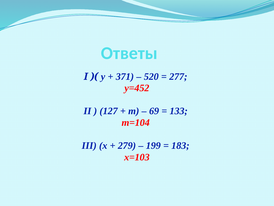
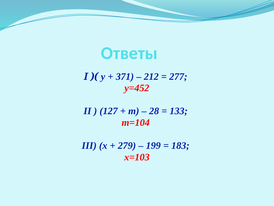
520: 520 -> 212
69: 69 -> 28
